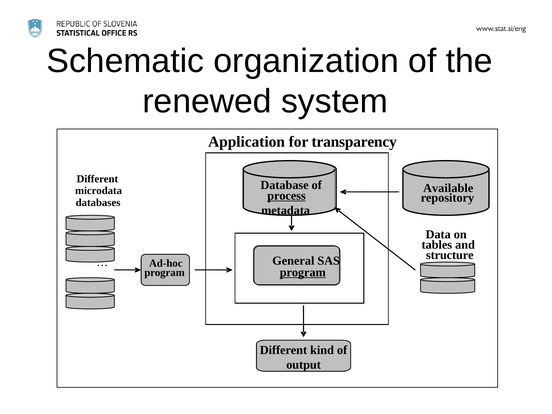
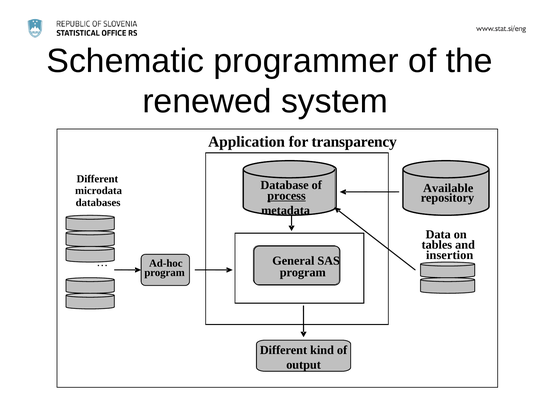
organization: organization -> programmer
structure: structure -> insertion
program at (303, 272) underline: present -> none
